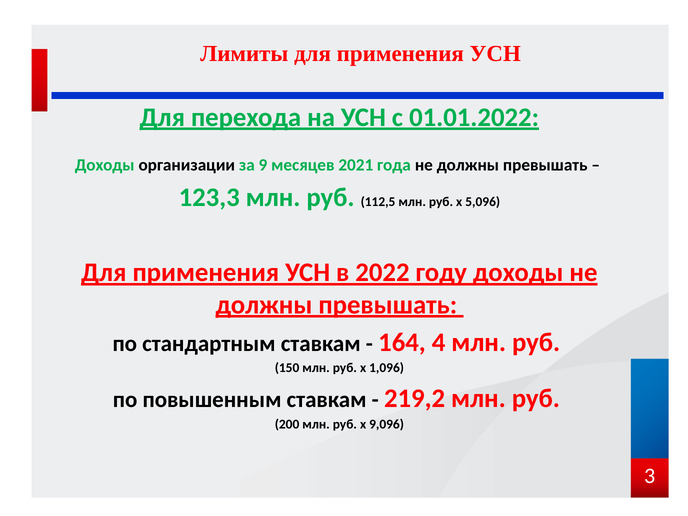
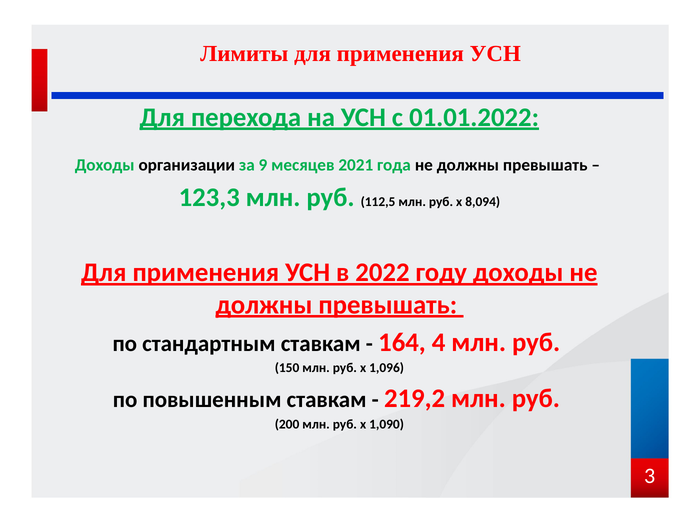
5,096: 5,096 -> 8,094
9,096: 9,096 -> 1,090
